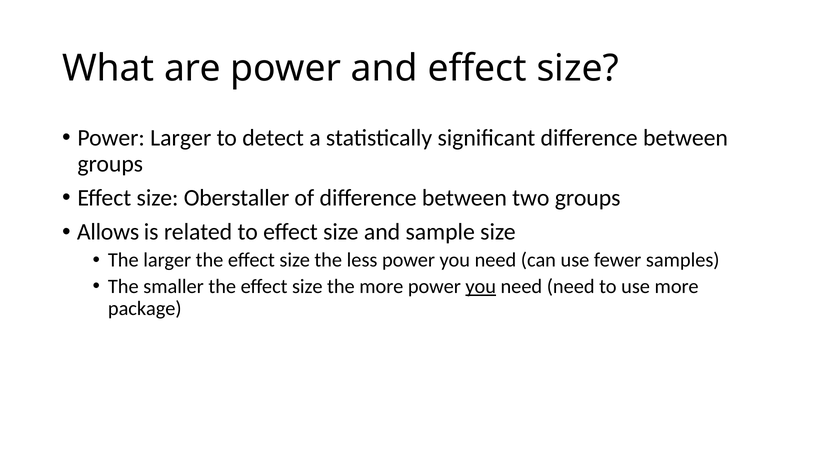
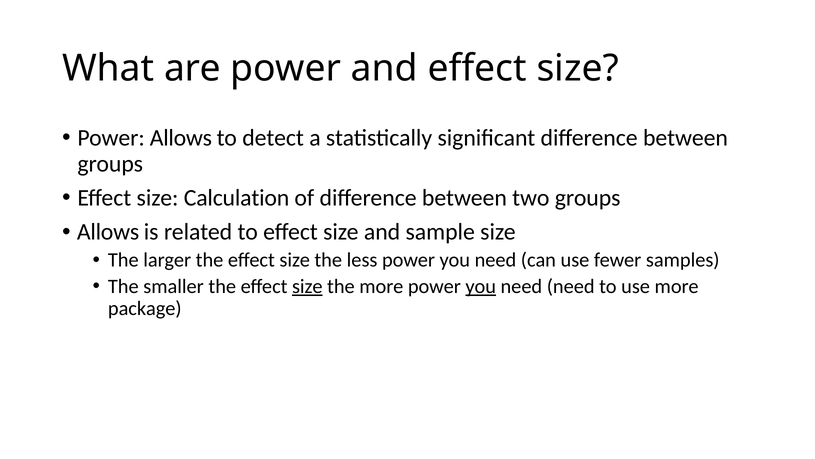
Power Larger: Larger -> Allows
Oberstaller: Oberstaller -> Calculation
size at (307, 286) underline: none -> present
